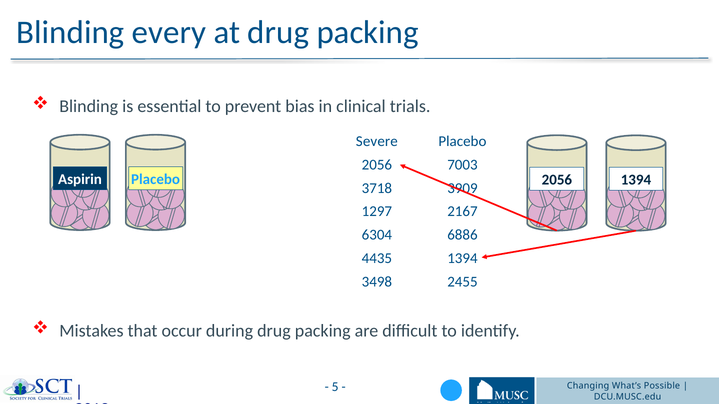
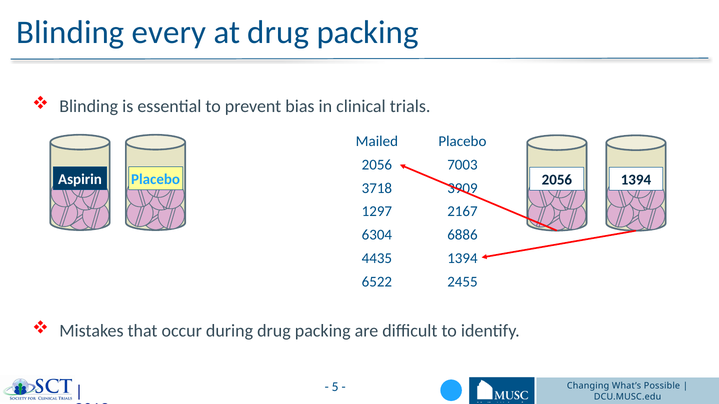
Severe: Severe -> Mailed
3498: 3498 -> 6522
